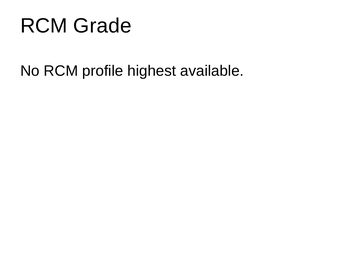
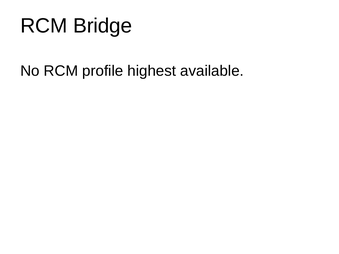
Grade: Grade -> Bridge
